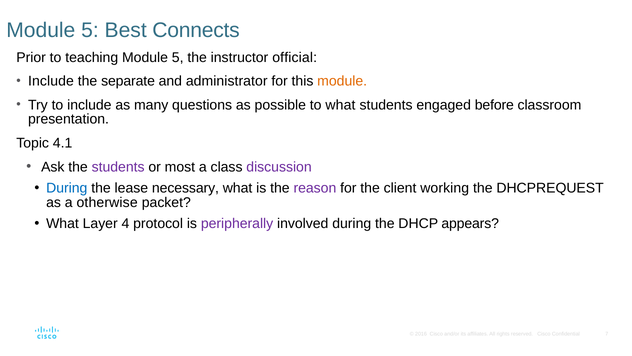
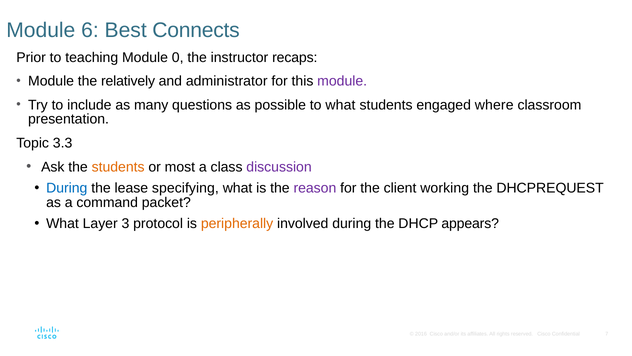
5 at (90, 30): 5 -> 6
teaching Module 5: 5 -> 0
official: official -> recaps
Include at (51, 81): Include -> Module
separate: separate -> relatively
module at (342, 81) colour: orange -> purple
before: before -> where
4.1: 4.1 -> 3.3
students at (118, 167) colour: purple -> orange
necessary: necessary -> specifying
otherwise: otherwise -> command
4: 4 -> 3
peripherally colour: purple -> orange
